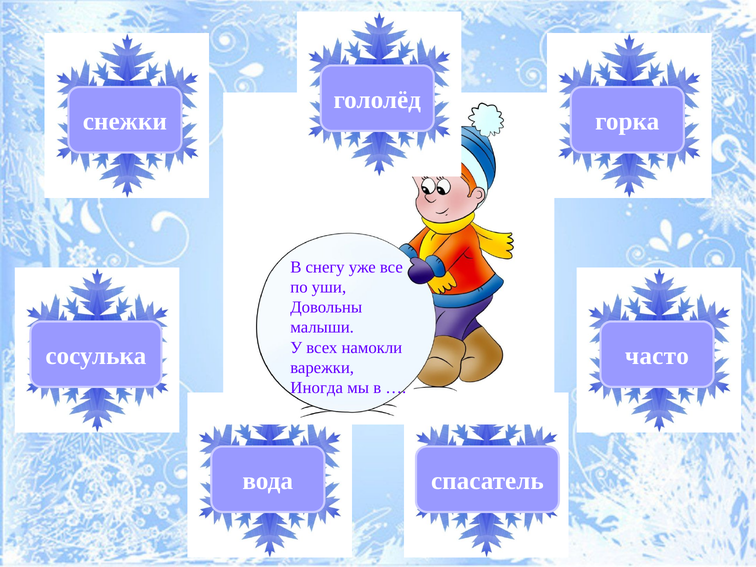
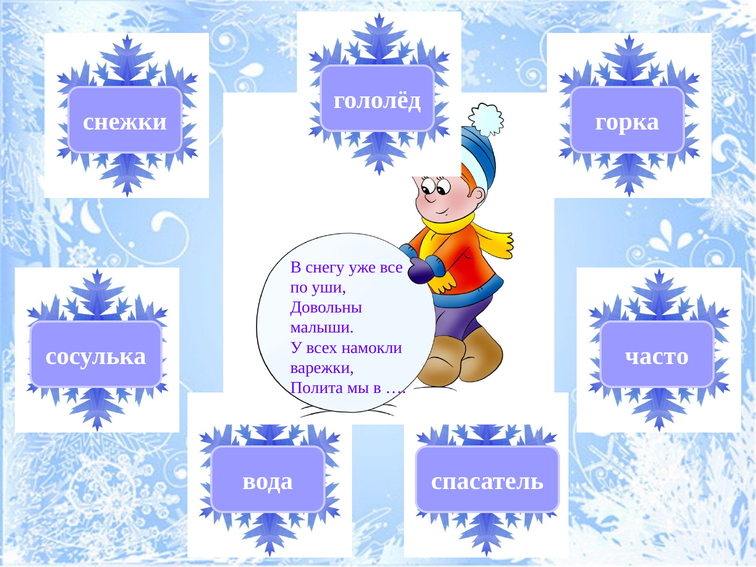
Иногда: Иногда -> Полита
